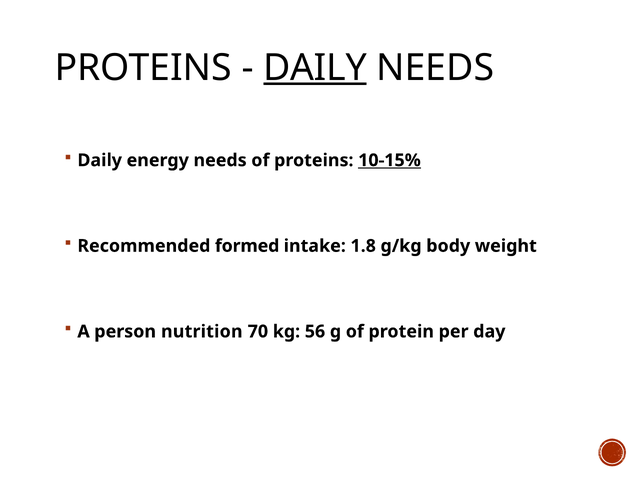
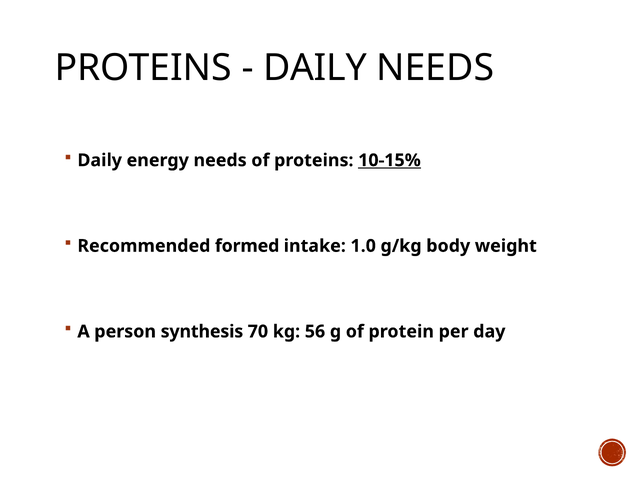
DAILY at (315, 68) underline: present -> none
1.8: 1.8 -> 1.0
nutrition: nutrition -> synthesis
